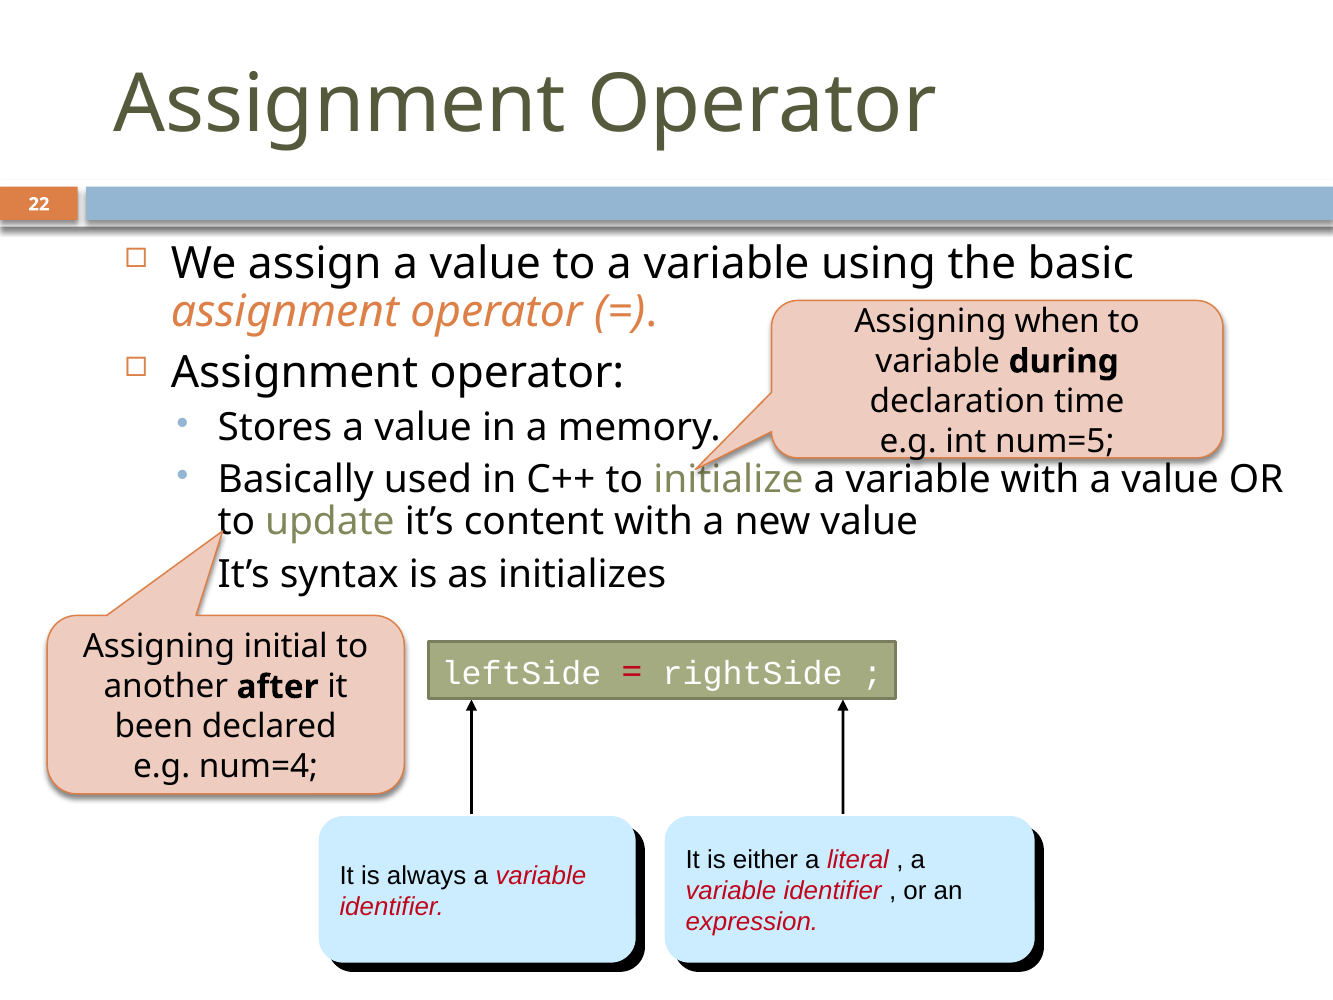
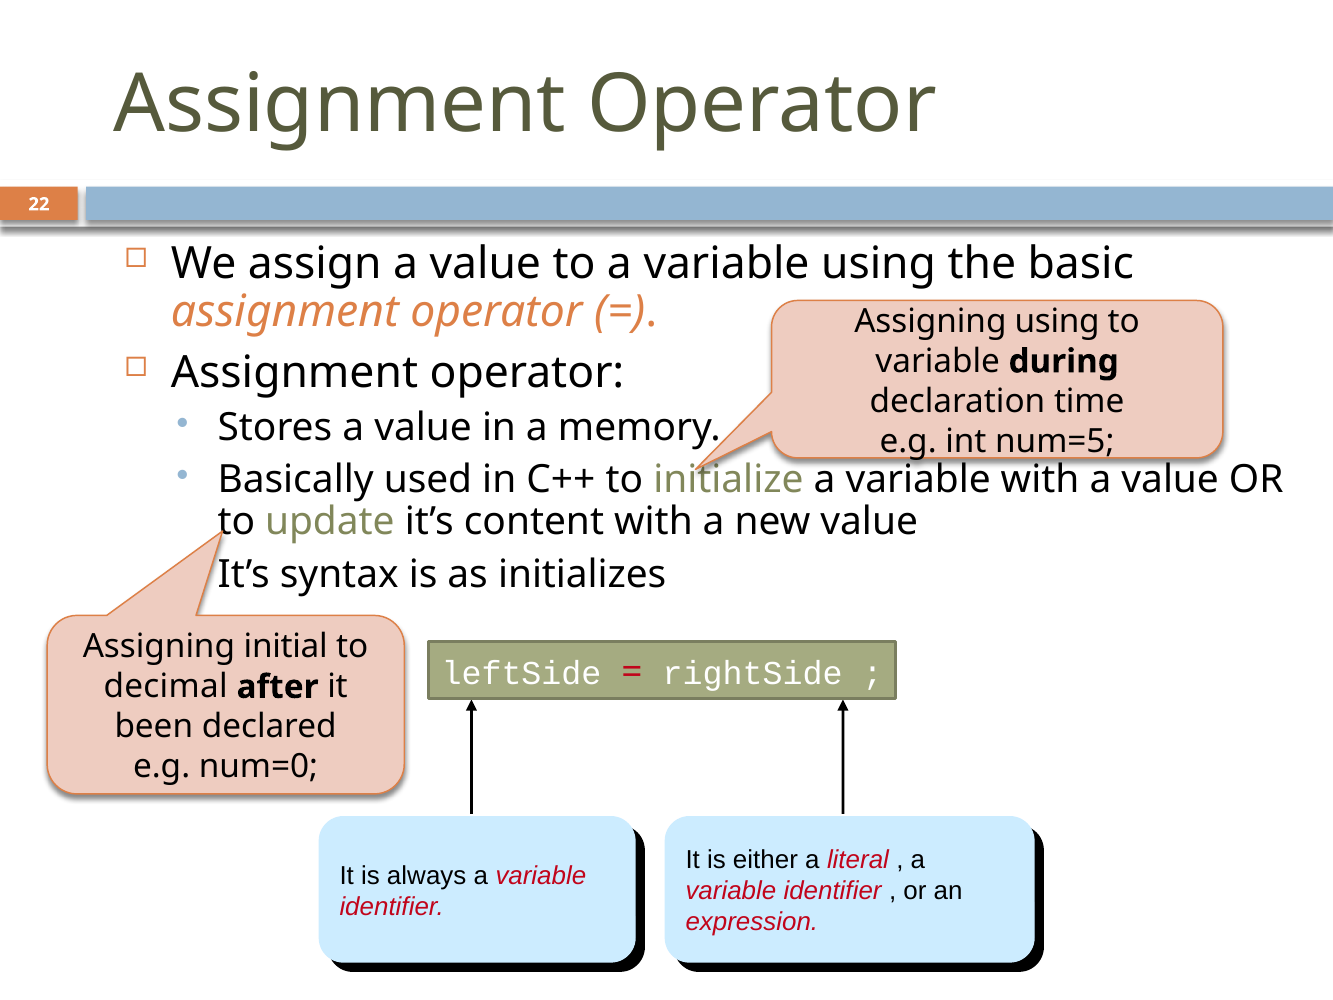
Assigning when: when -> using
another: another -> decimal
num=4: num=4 -> num=0
